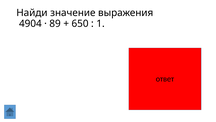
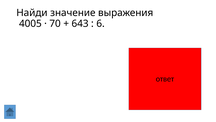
4904: 4904 -> 4005
89: 89 -> 70
650: 650 -> 643
1: 1 -> 6
